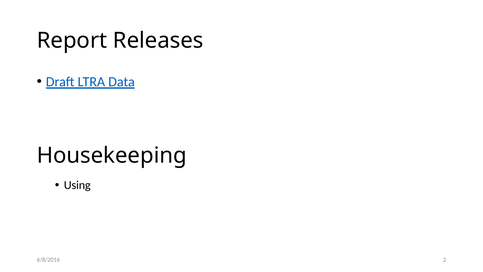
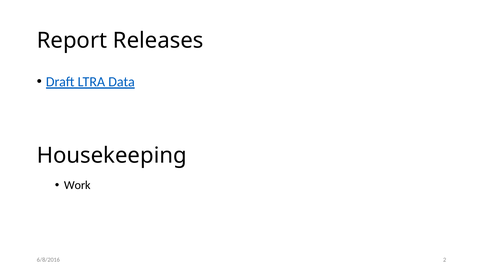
Using: Using -> Work
